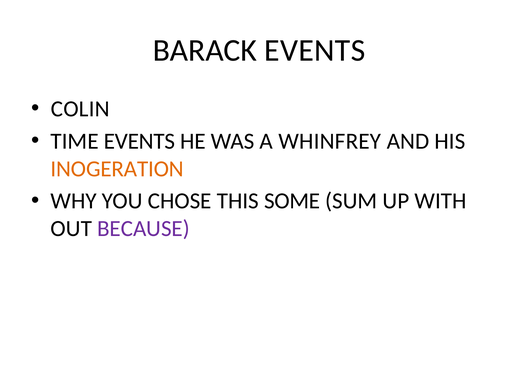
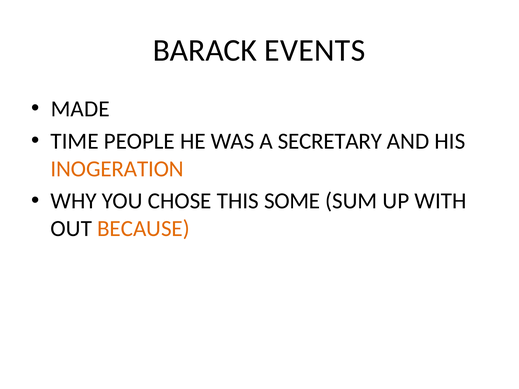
COLIN: COLIN -> MADE
TIME EVENTS: EVENTS -> PEOPLE
WHINFREY: WHINFREY -> SECRETARY
BECAUSE colour: purple -> orange
